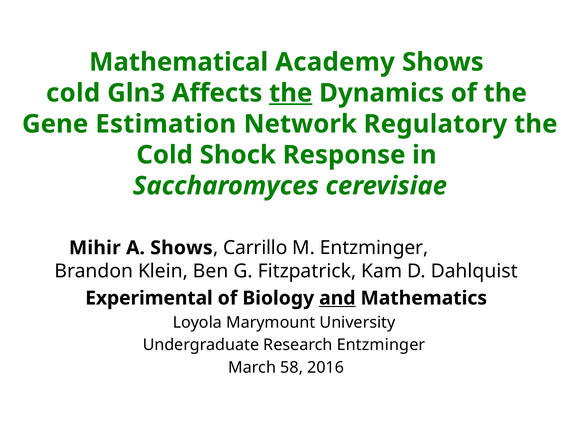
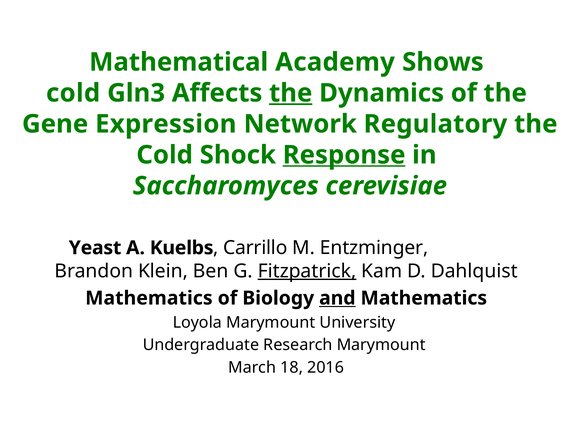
Estimation: Estimation -> Expression
Response underline: none -> present
Mihir: Mihir -> Yeast
A Shows: Shows -> Kuelbs
Fitzpatrick underline: none -> present
Experimental at (149, 298): Experimental -> Mathematics
Research Entzminger: Entzminger -> Marymount
58: 58 -> 18
